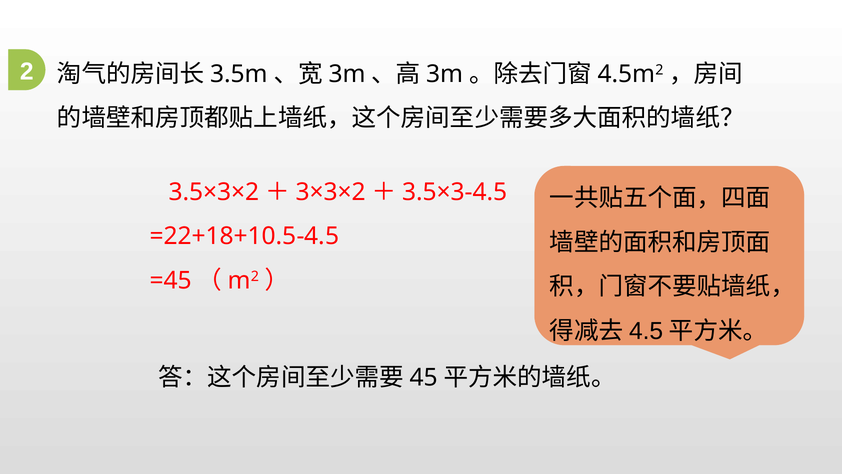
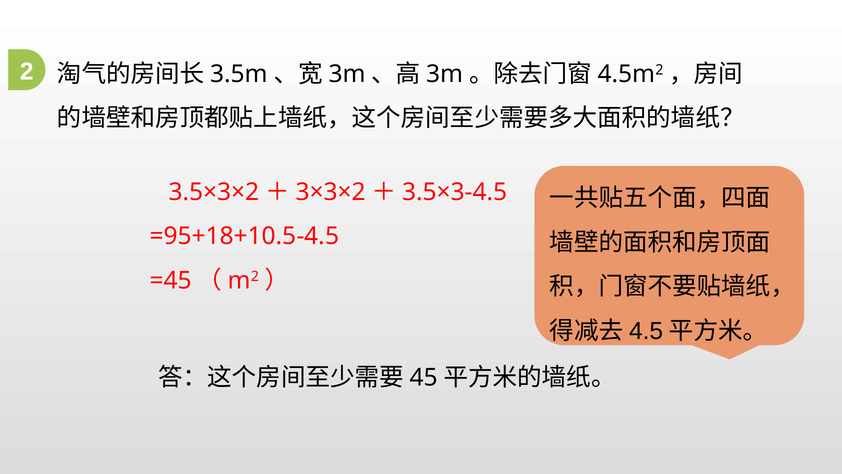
=22+18+10.5-4.5: =22+18+10.5-4.5 -> =95+18+10.5-4.5
